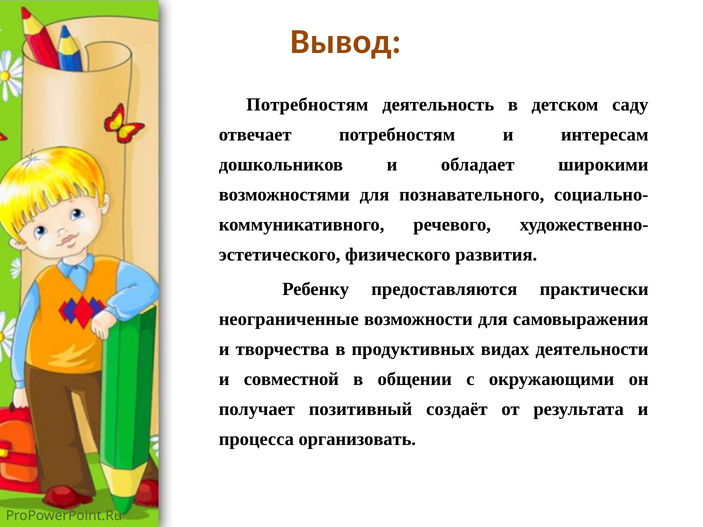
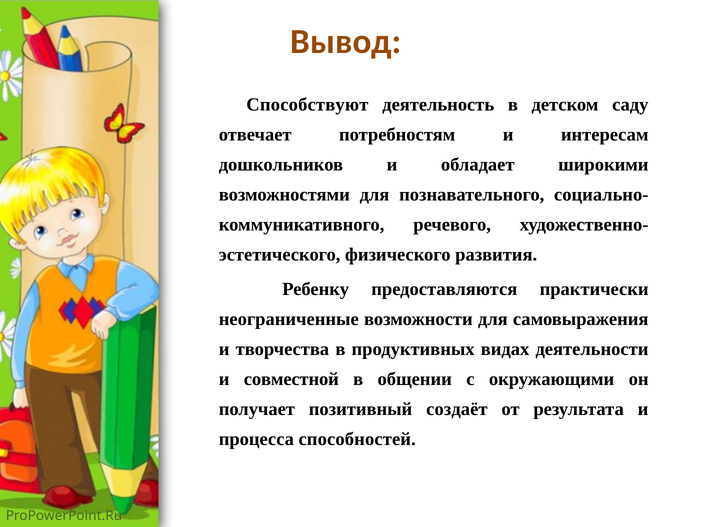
Потребностям at (307, 105): Потребностям -> Способствуют
организовать: организовать -> способностей
